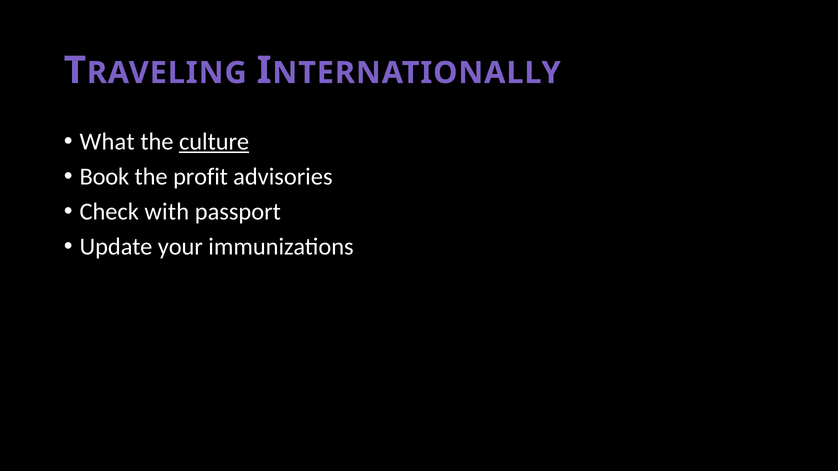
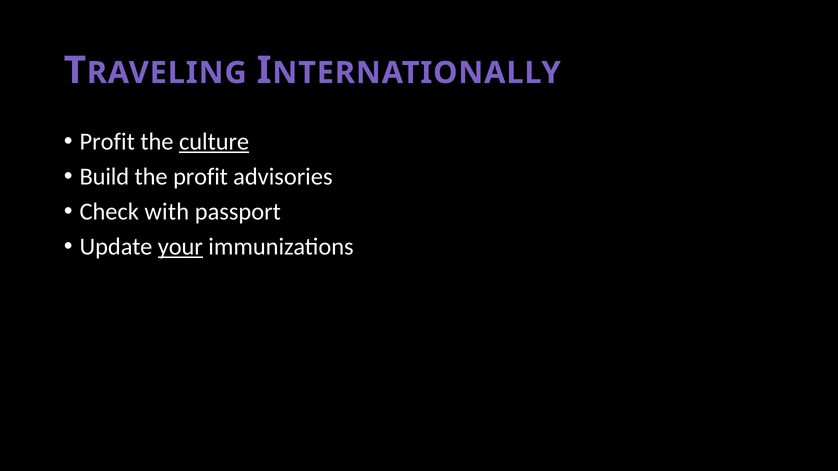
What at (107, 142): What -> Profit
Book: Book -> Build
your underline: none -> present
